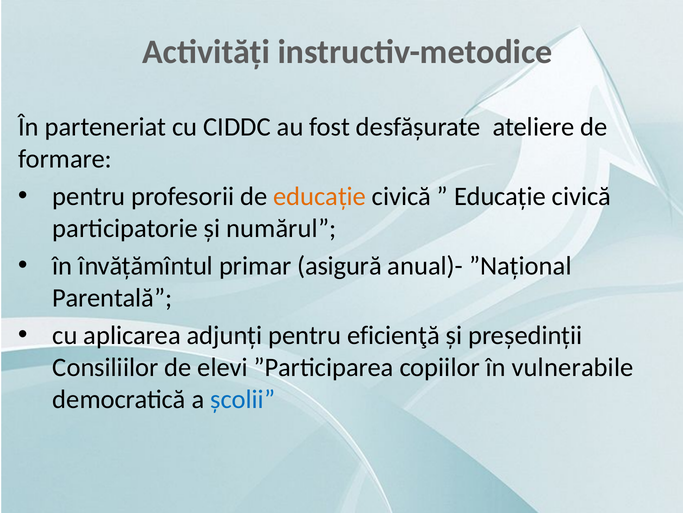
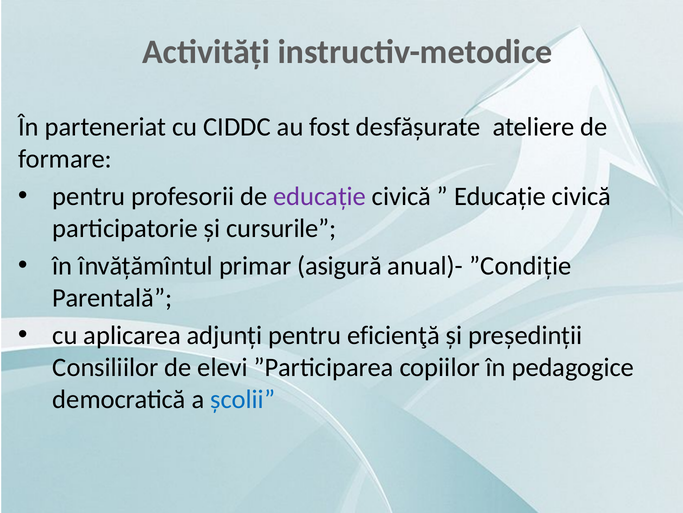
educație at (320, 196) colour: orange -> purple
numărul: numărul -> cursurile
”Național: ”Național -> ”Condiție
vulnerabile: vulnerabile -> pedagogice
